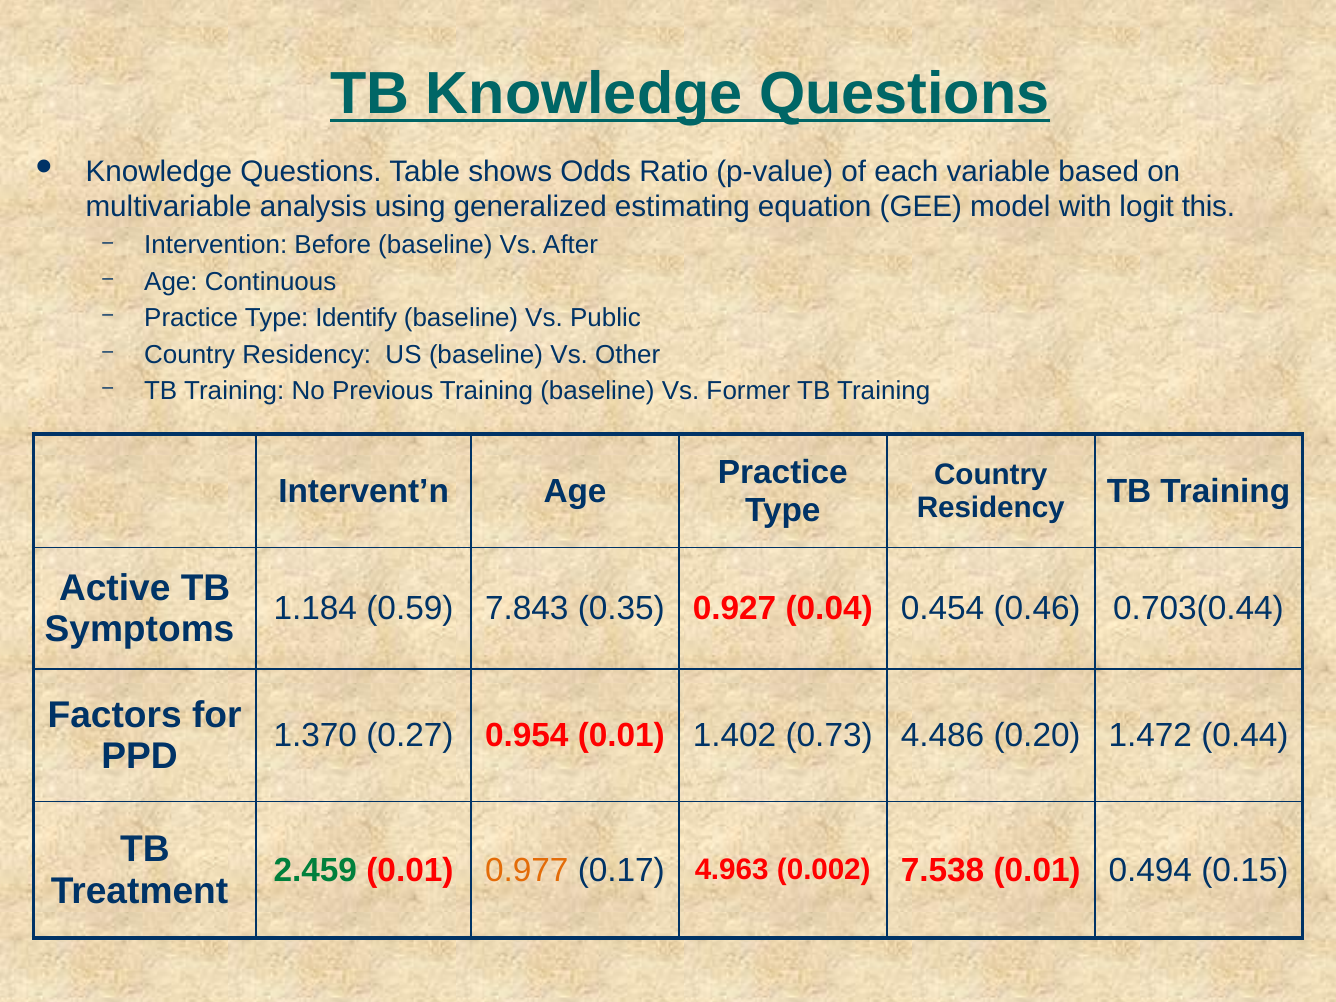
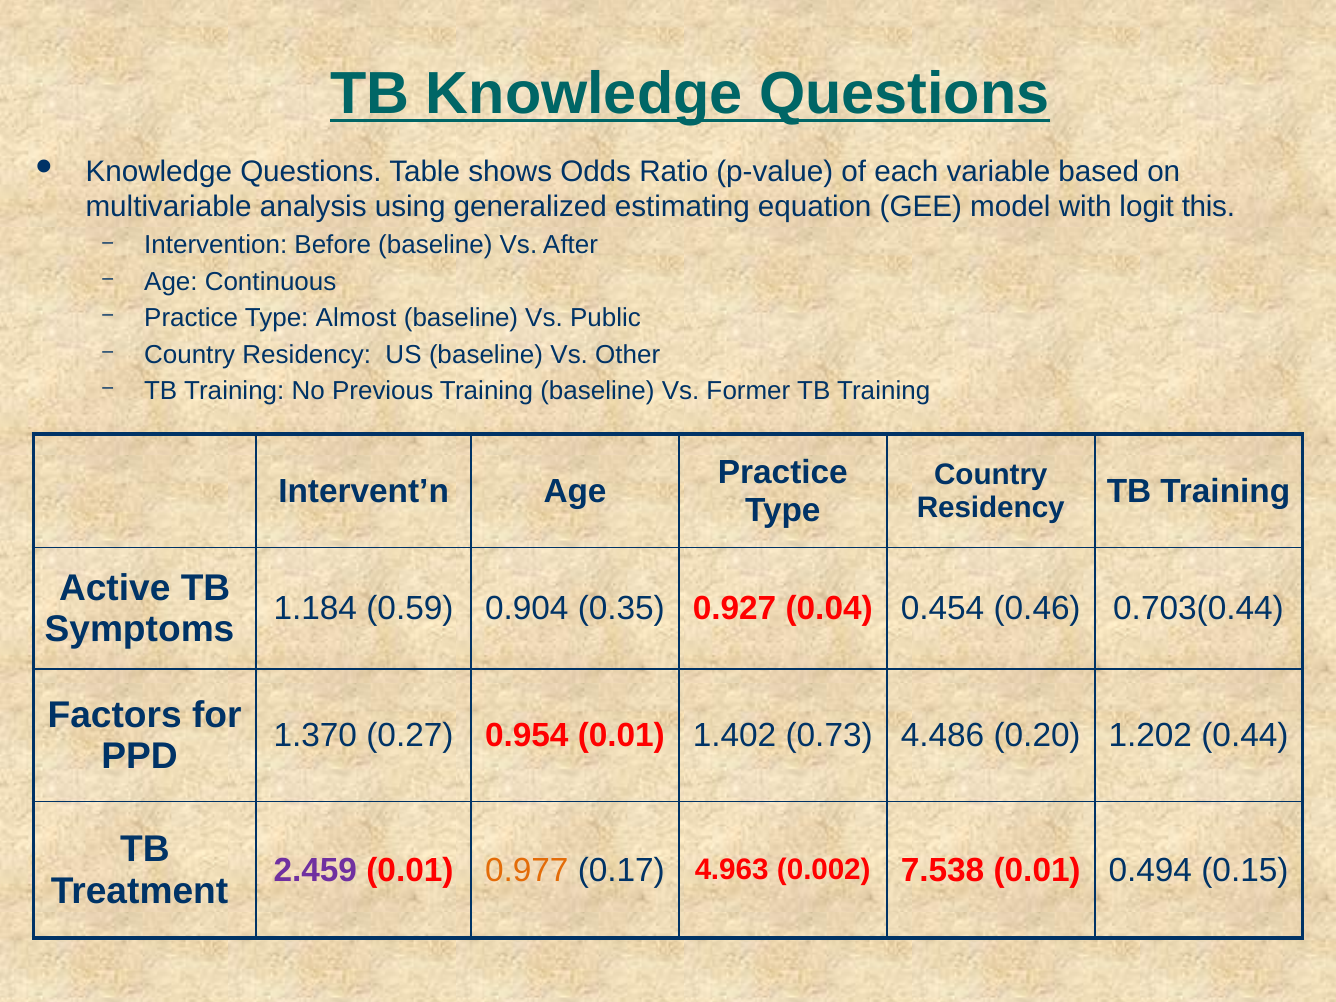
Identify: Identify -> Almost
7.843: 7.843 -> 0.904
1.472: 1.472 -> 1.202
2.459 colour: green -> purple
